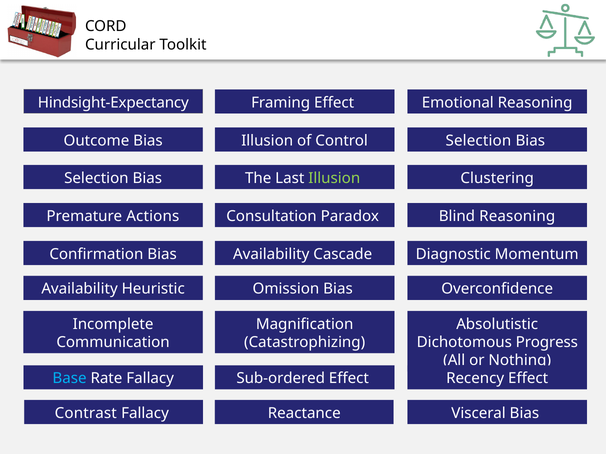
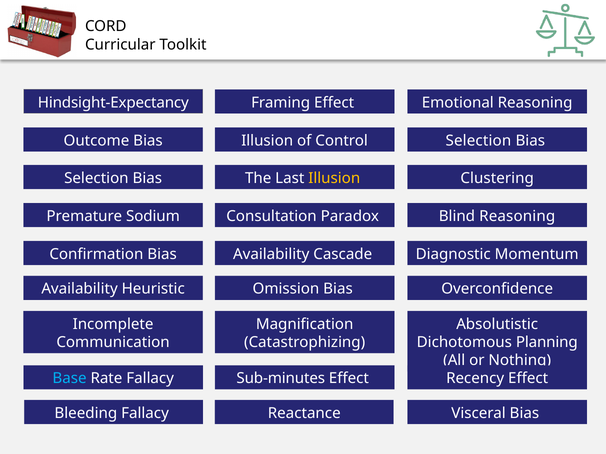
Illusion at (334, 178) colour: light green -> yellow
Actions: Actions -> Sodium
Progress: Progress -> Planning
Sub-ordered: Sub-ordered -> Sub-minutes
Contrast: Contrast -> Bleeding
